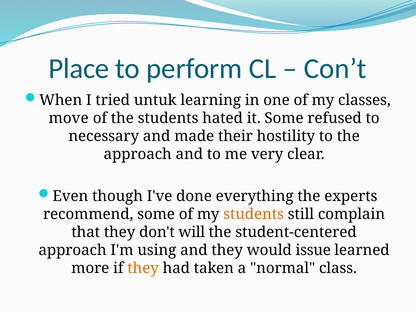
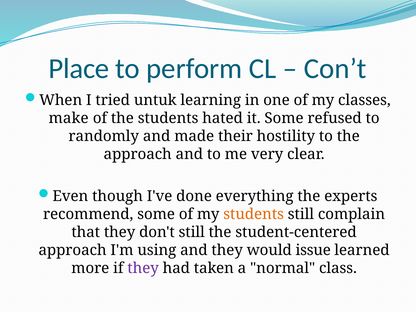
move: move -> make
necessary: necessary -> randomly
don't will: will -> still
they at (143, 268) colour: orange -> purple
